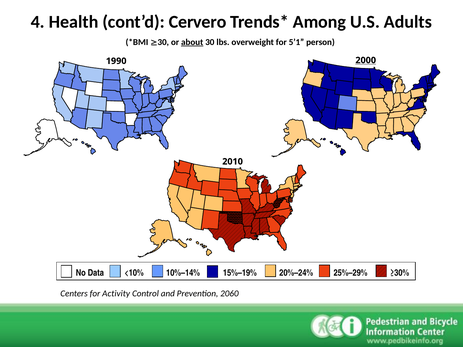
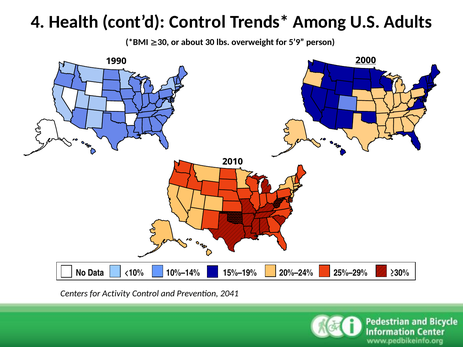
cont’d Cervero: Cervero -> Control
about underline: present -> none
5’1: 5’1 -> 5’9
2060: 2060 -> 2041
